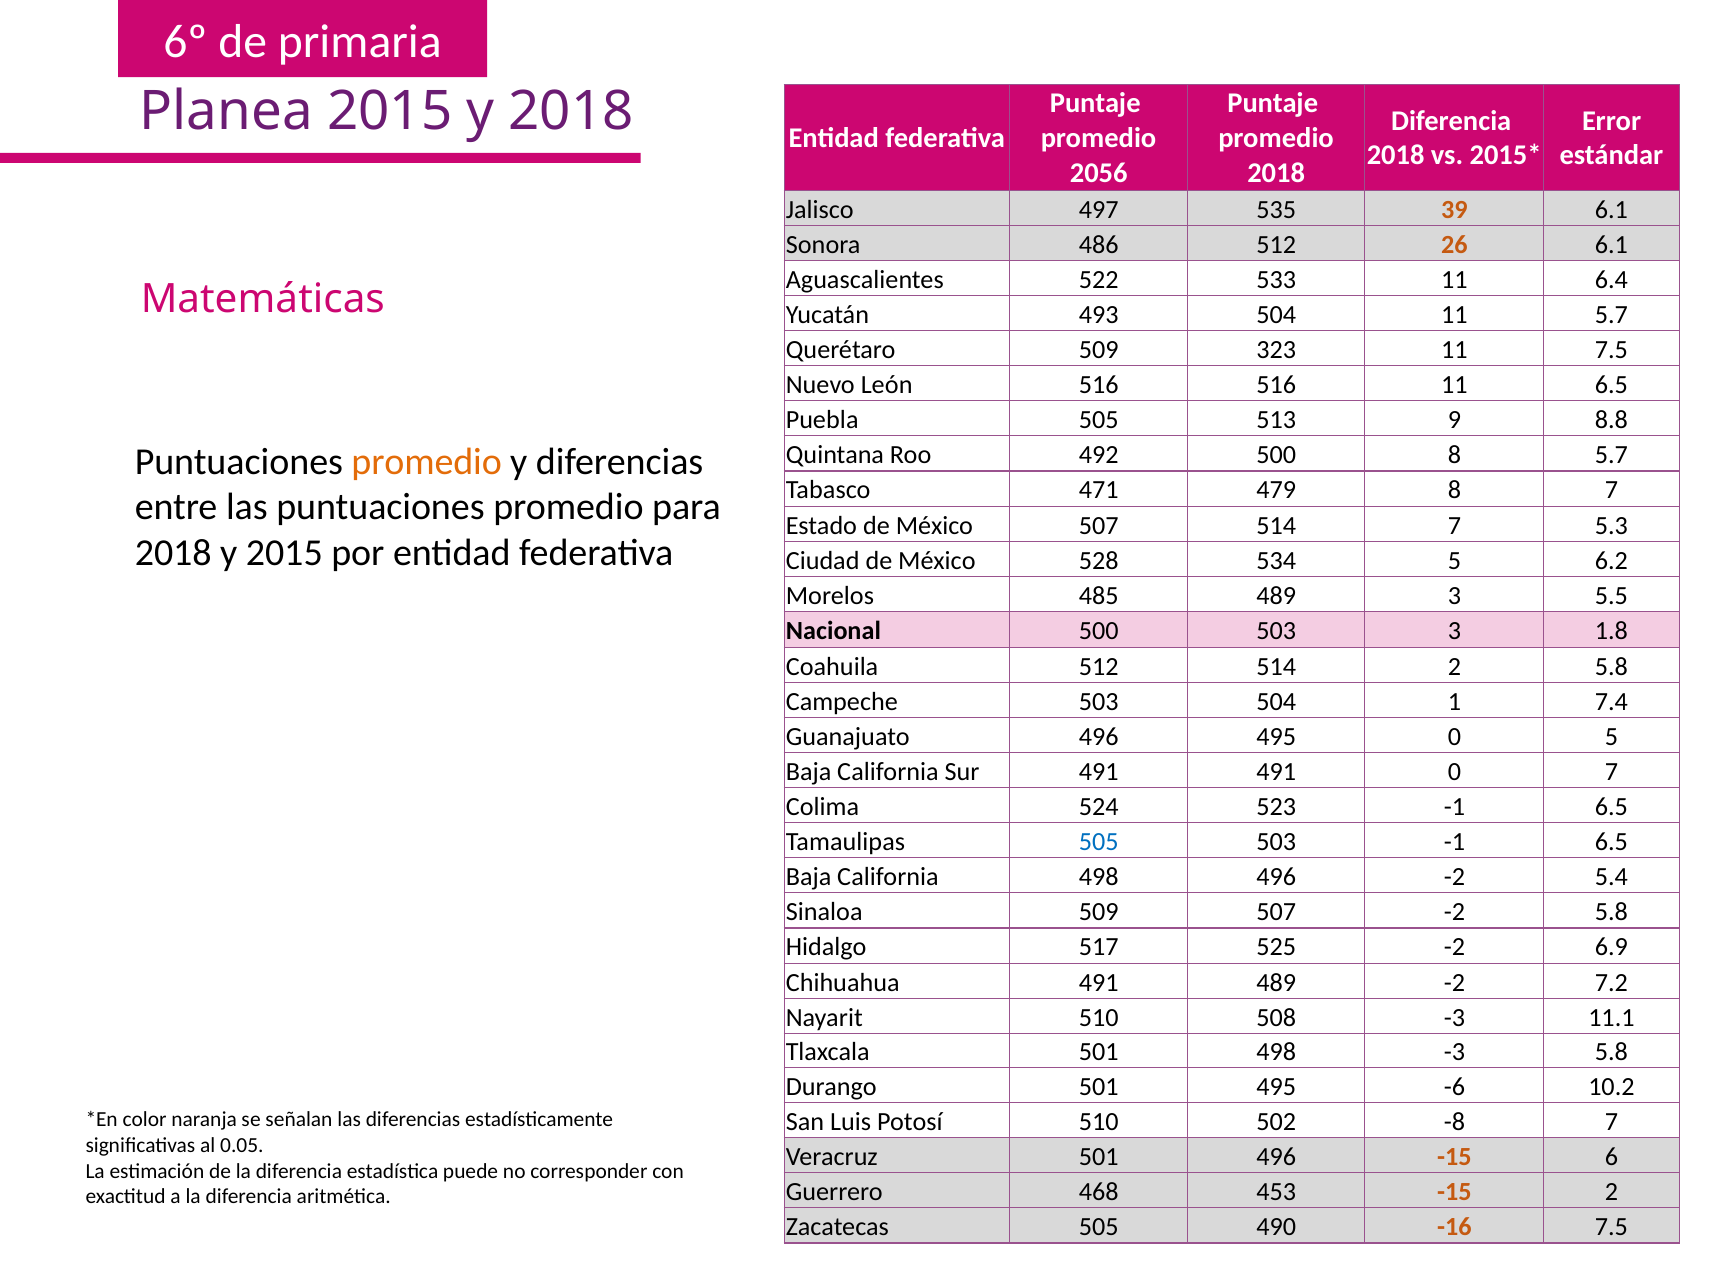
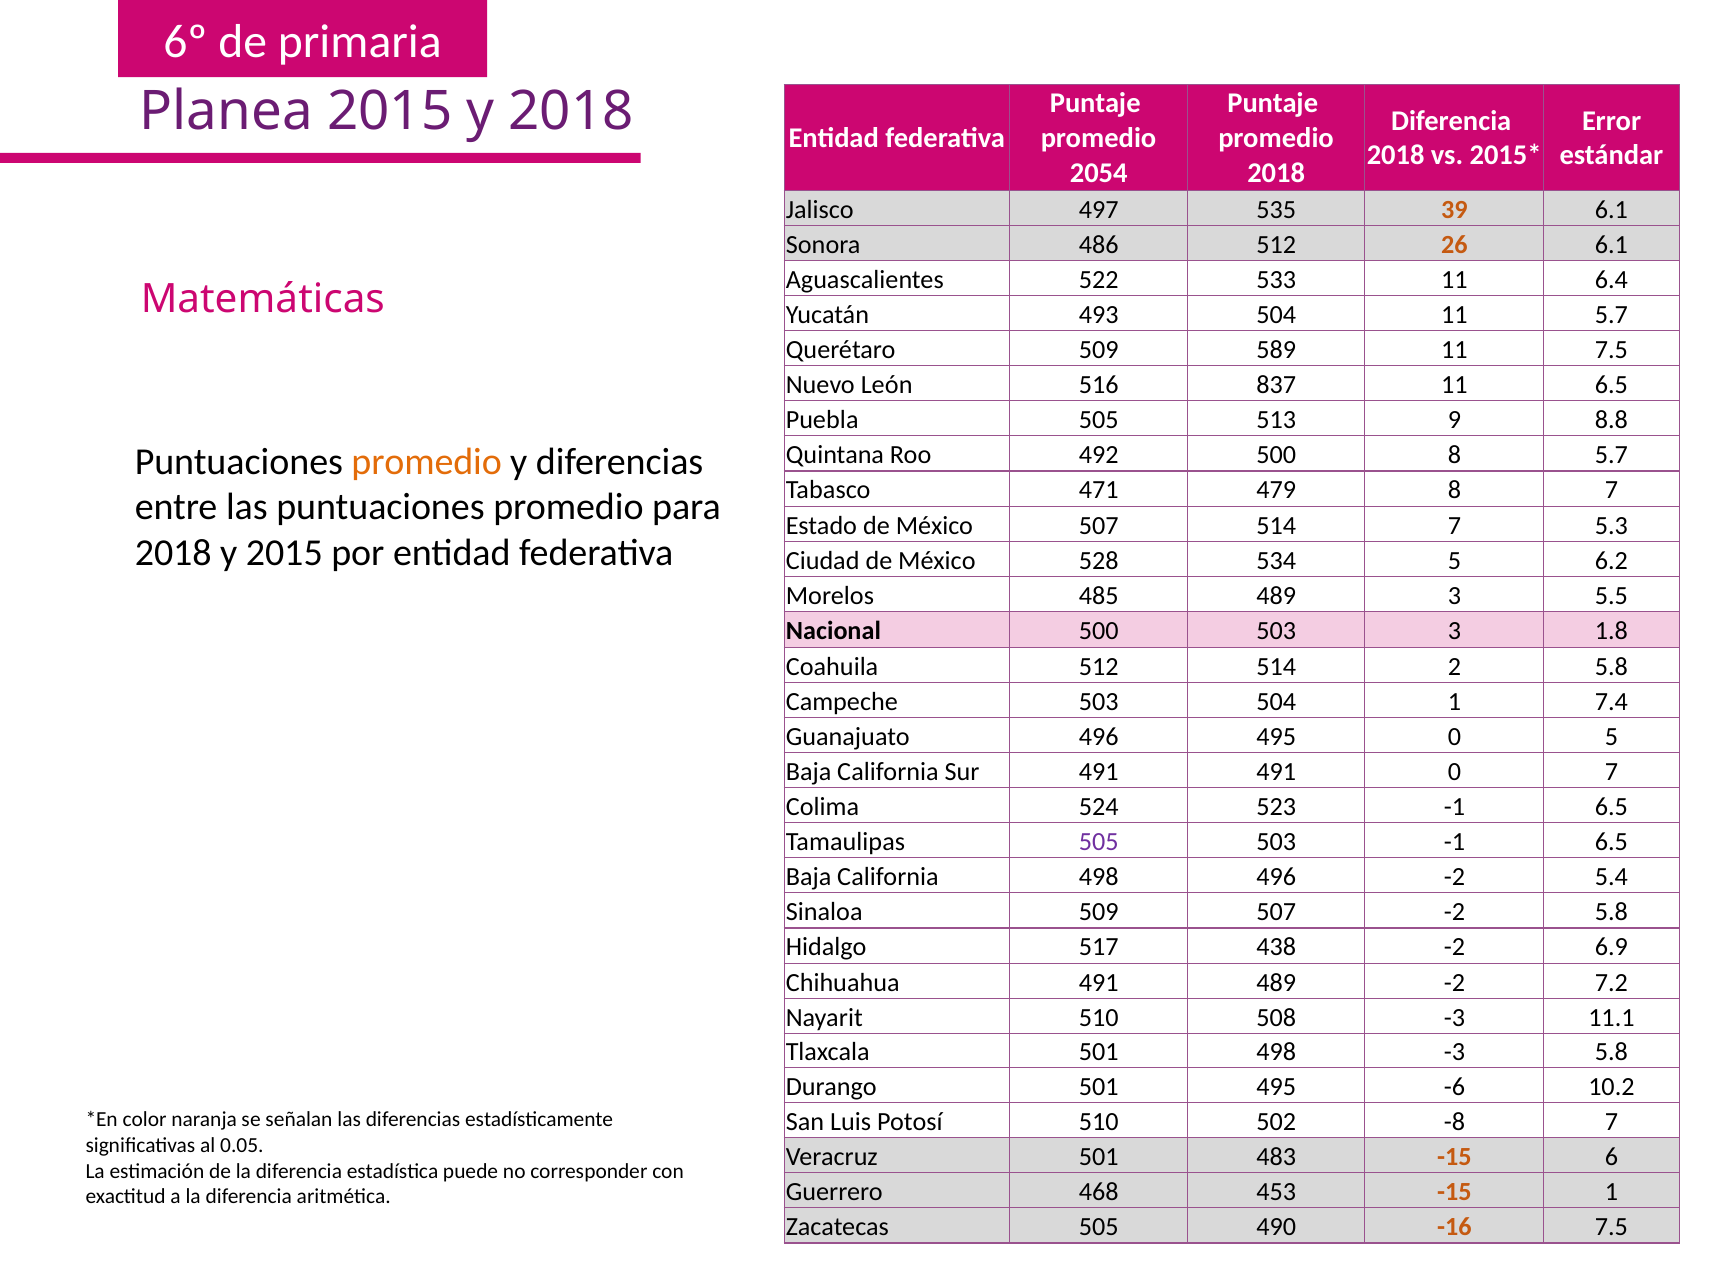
2056: 2056 -> 2054
323: 323 -> 589
516 516: 516 -> 837
505 at (1099, 842) colour: blue -> purple
525: 525 -> 438
501 496: 496 -> 483
-15 2: 2 -> 1
